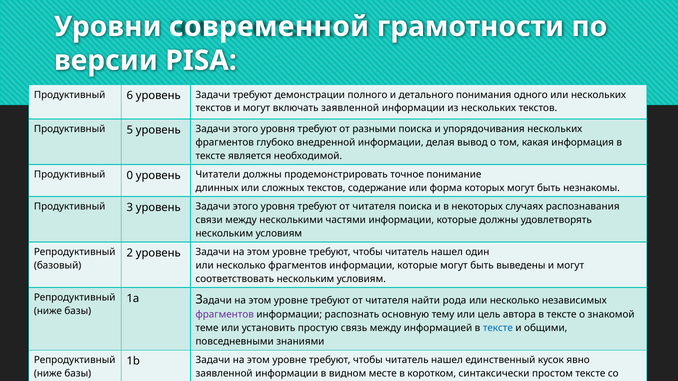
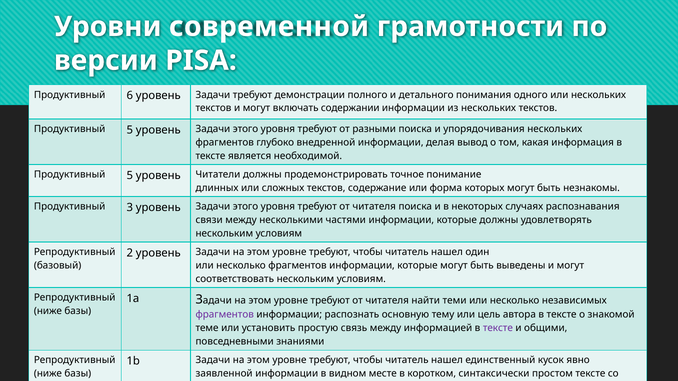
включать заявленной: заявленной -> содержании
0 at (130, 176): 0 -> 5
рода: рода -> теми
тексте at (498, 328) colour: blue -> purple
